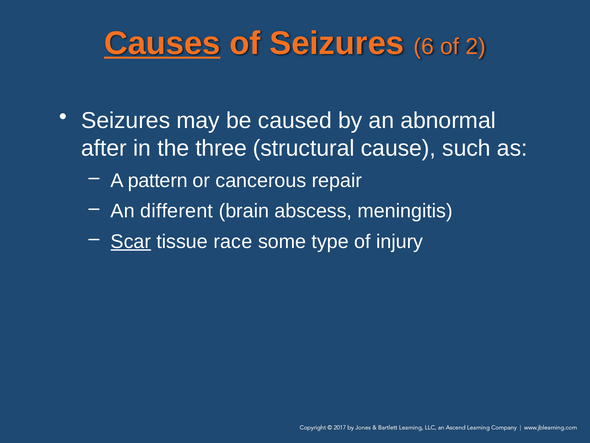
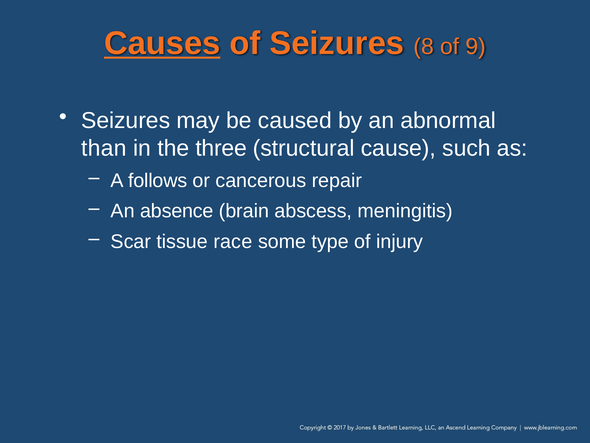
6: 6 -> 8
2: 2 -> 9
after: after -> than
pattern: pattern -> follows
different: different -> absence
Scar underline: present -> none
